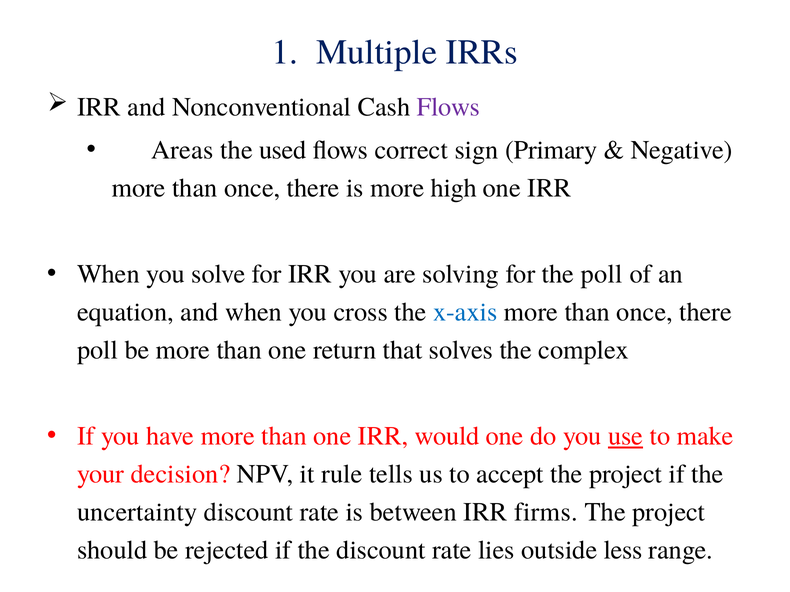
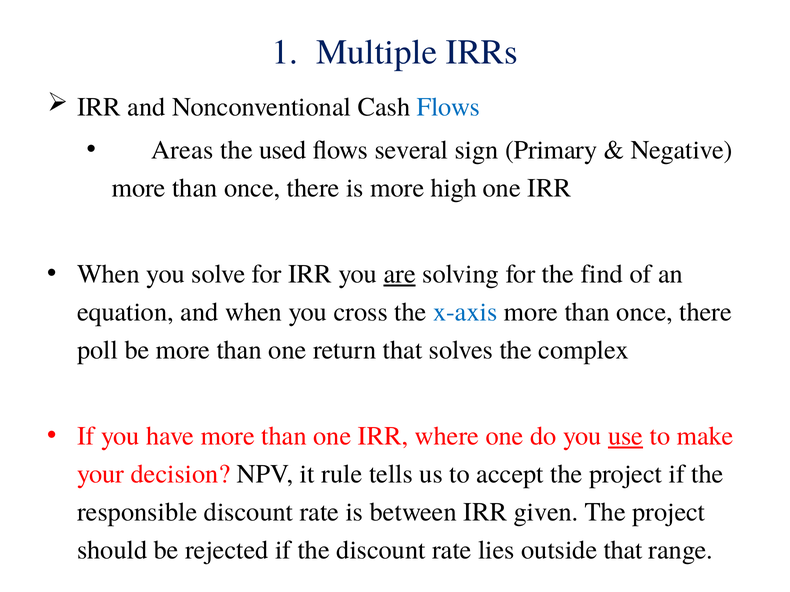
Flows at (448, 107) colour: purple -> blue
correct: correct -> several
are underline: none -> present
the poll: poll -> find
would: would -> where
uncertainty: uncertainty -> responsible
firms: firms -> given
outside less: less -> that
